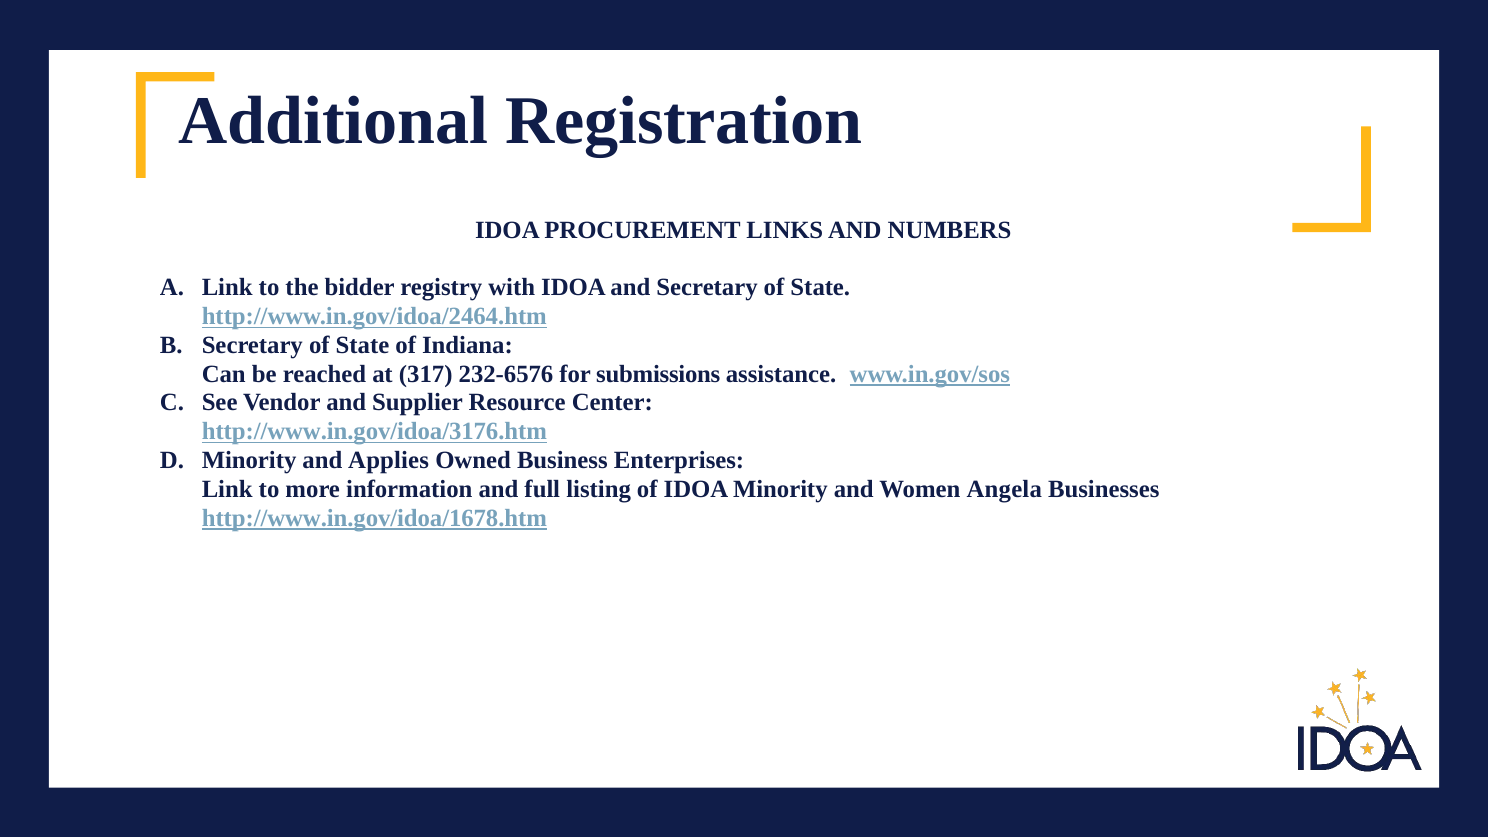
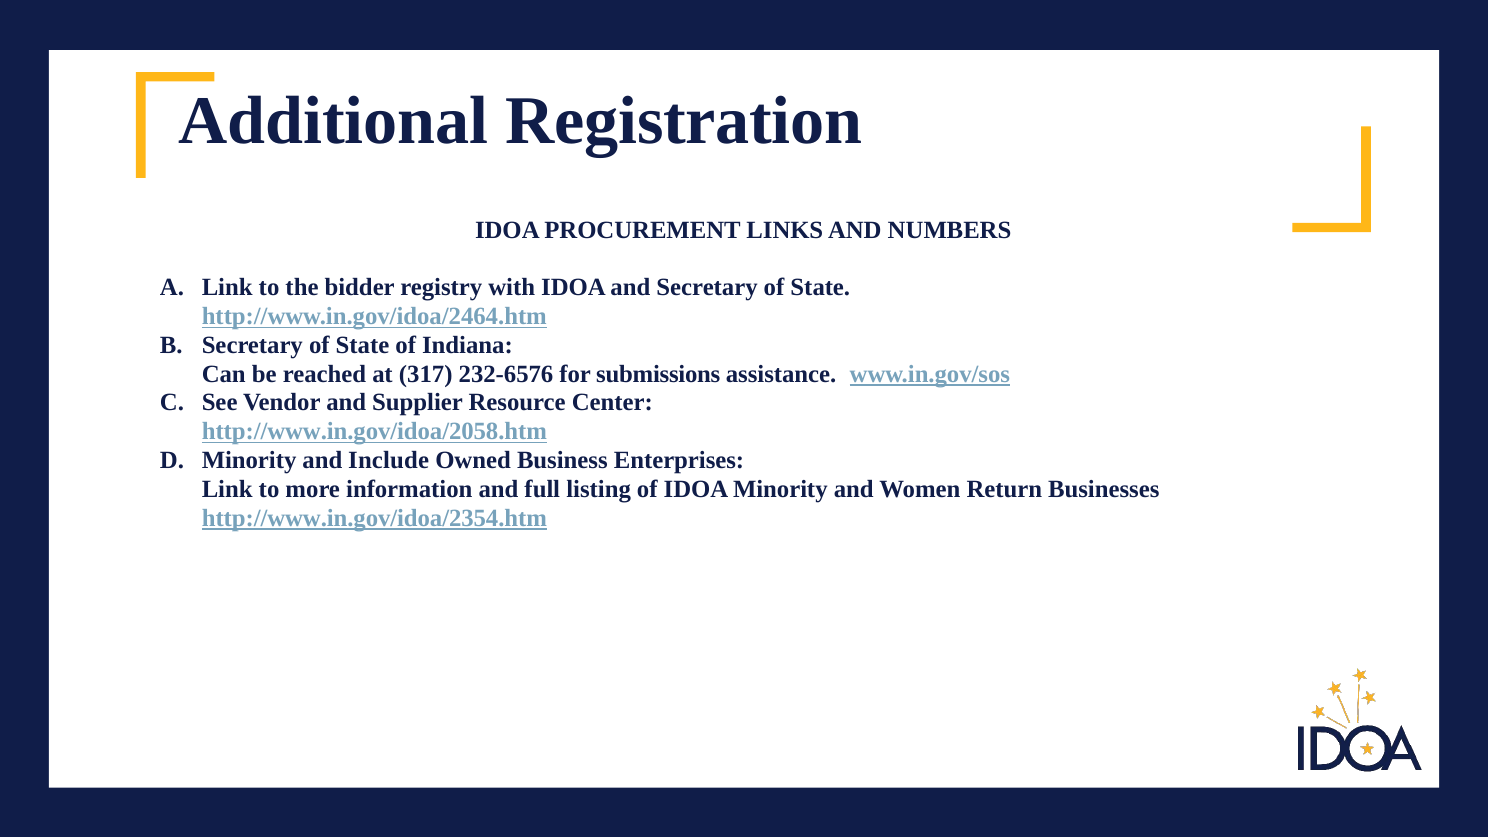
http://www.in.gov/idoa/3176.htm: http://www.in.gov/idoa/3176.htm -> http://www.in.gov/idoa/2058.htm
Applies: Applies -> Include
Angela: Angela -> Return
http://www.in.gov/idoa/1678.htm: http://www.in.gov/idoa/1678.htm -> http://www.in.gov/idoa/2354.htm
